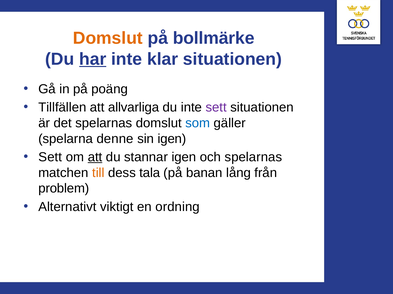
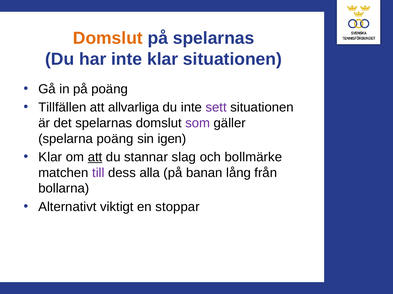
på bollmärke: bollmärke -> spelarnas
har underline: present -> none
som colour: blue -> purple
spelarna denne: denne -> poäng
Sett at (50, 157): Sett -> Klar
stannar igen: igen -> slag
och spelarnas: spelarnas -> bollmärke
till colour: orange -> purple
tala: tala -> alla
problem: problem -> bollarna
ordning: ordning -> stoppar
